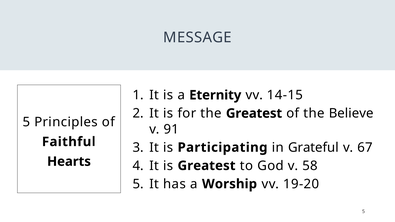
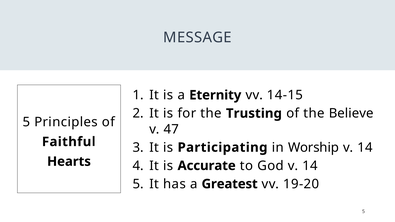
the Greatest: Greatest -> Trusting
91: 91 -> 47
Grateful: Grateful -> Worship
67 at (365, 148): 67 -> 14
is Greatest: Greatest -> Accurate
God v 58: 58 -> 14
Worship: Worship -> Greatest
